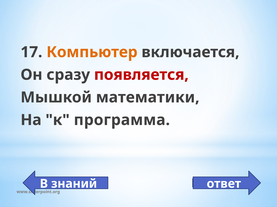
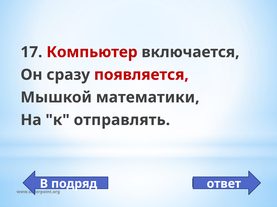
Компьютер colour: orange -> red
программа: программа -> отправлять
знаний: знаний -> подряд
